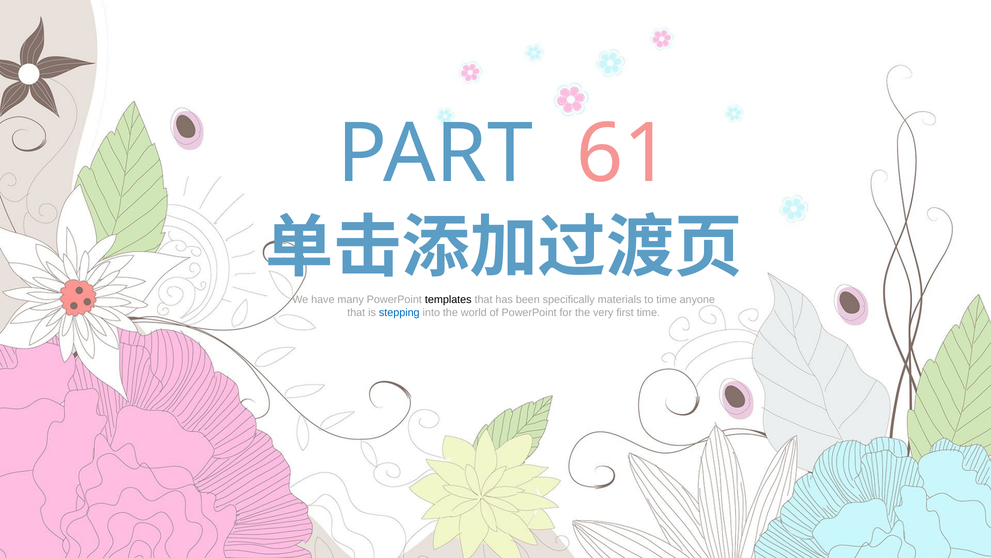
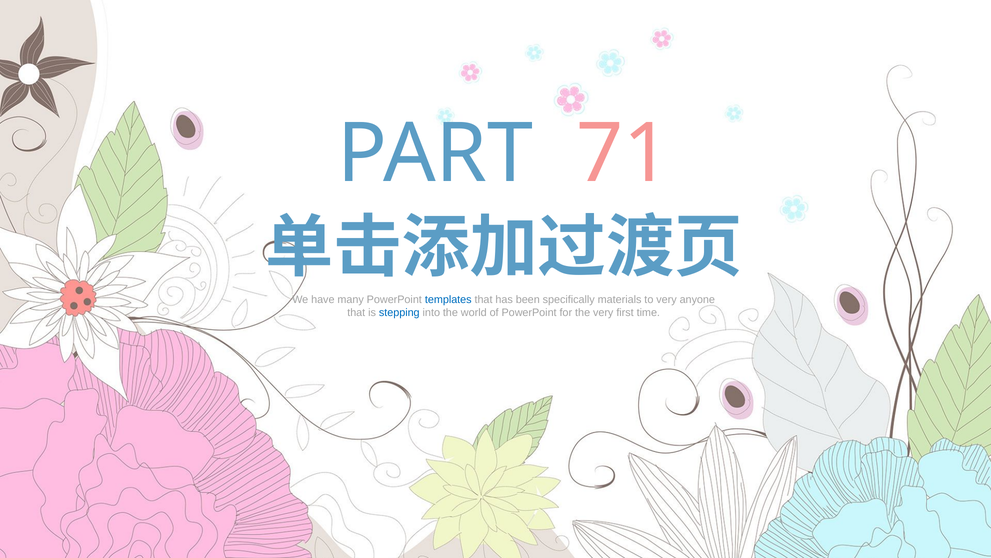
61: 61 -> 71
templates colour: black -> blue
to time: time -> very
